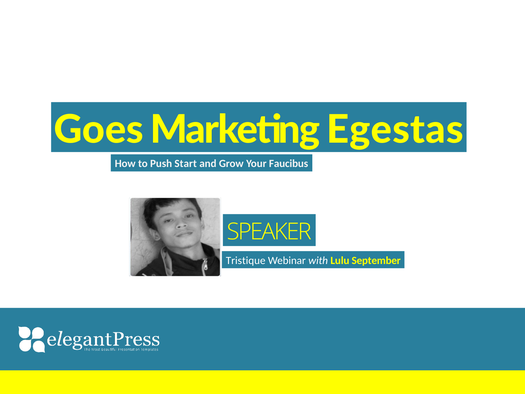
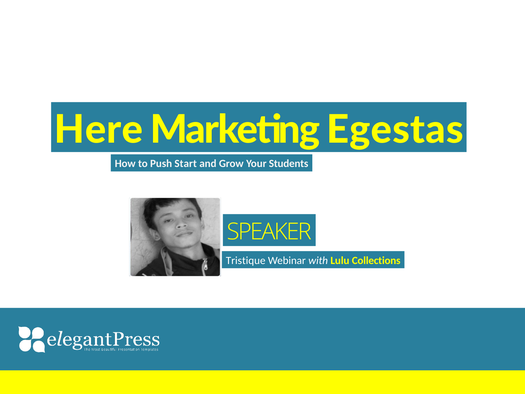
Goes: Goes -> Here
Faucibus: Faucibus -> Students
September: September -> Collections
